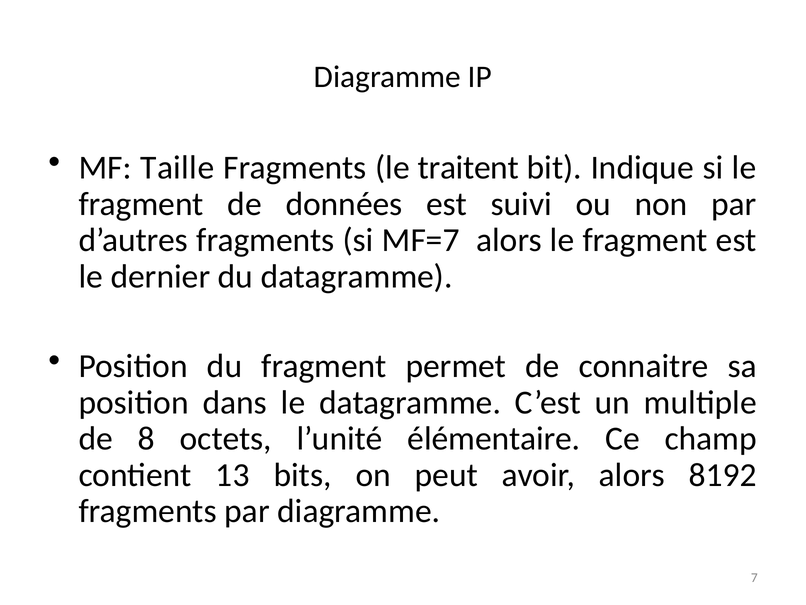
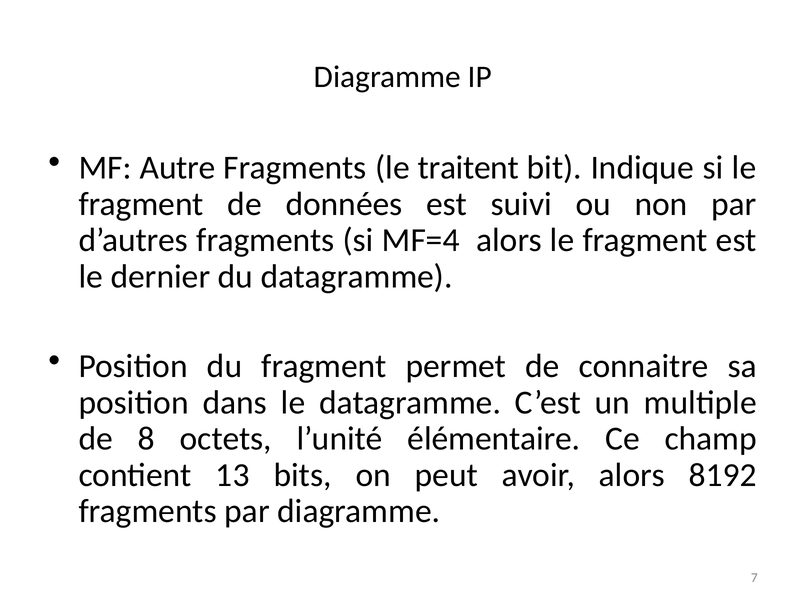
Taille: Taille -> Autre
MF=7: MF=7 -> MF=4
